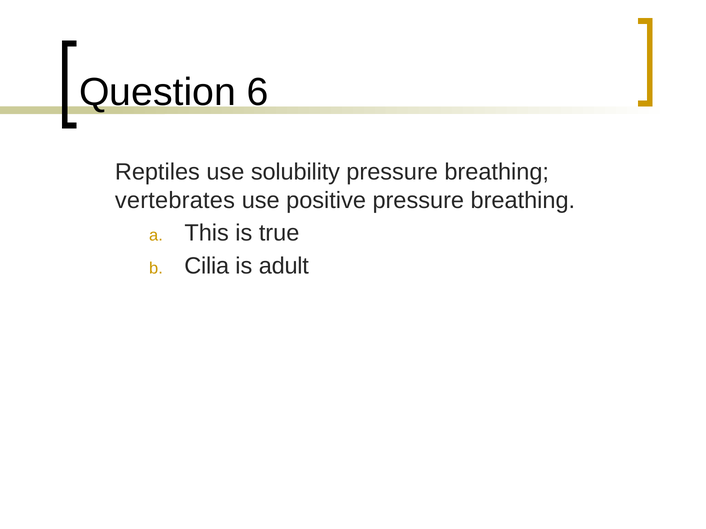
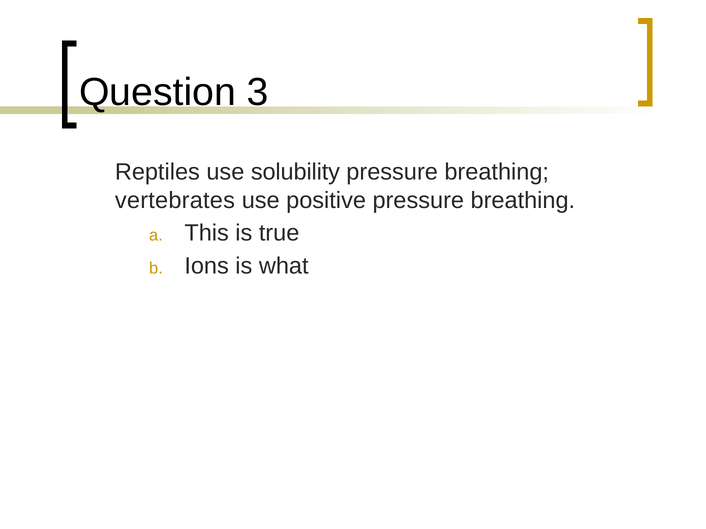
6: 6 -> 3
Cilia: Cilia -> Ions
adult: adult -> what
